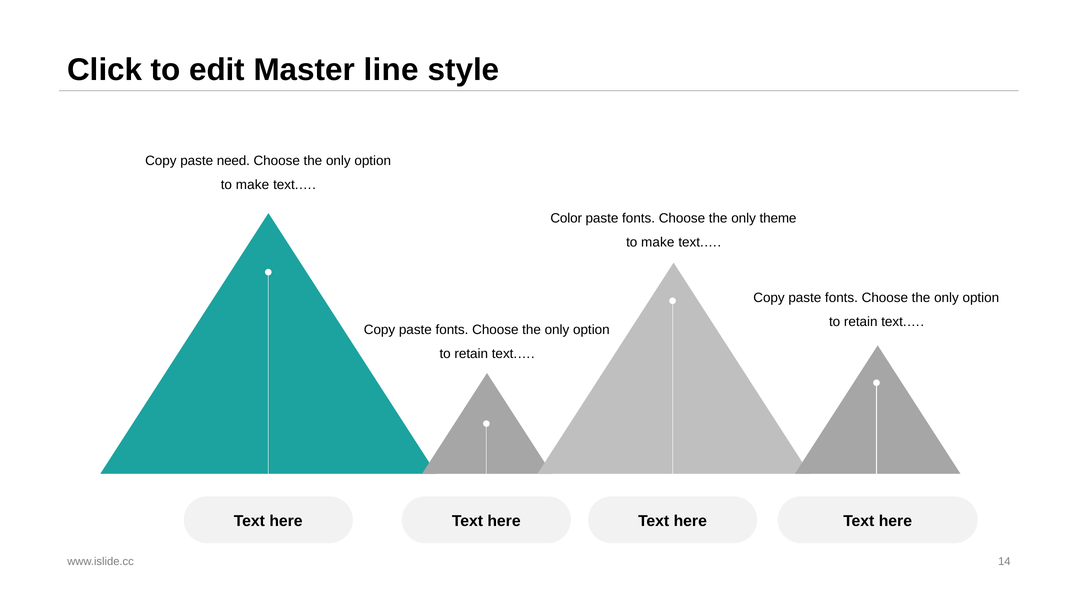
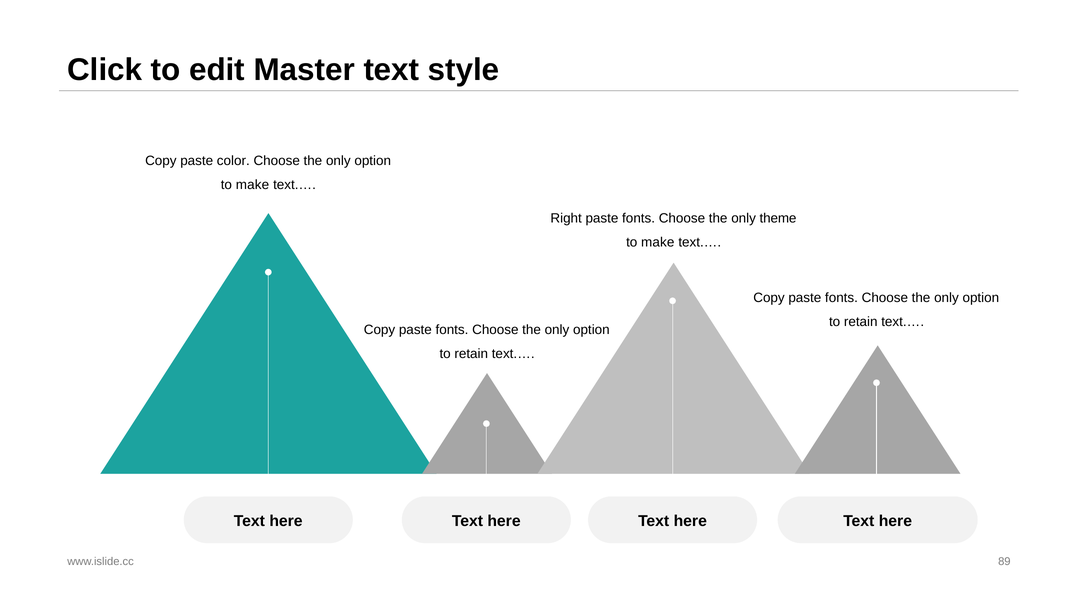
Master line: line -> text
need: need -> color
Color: Color -> Right
14: 14 -> 89
